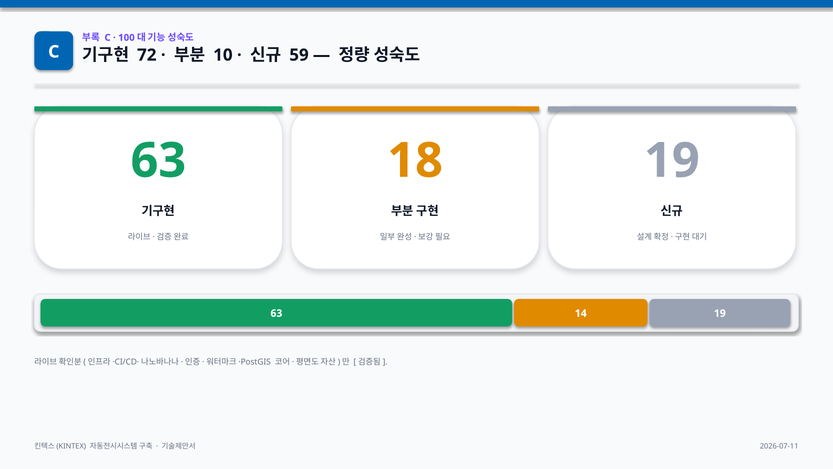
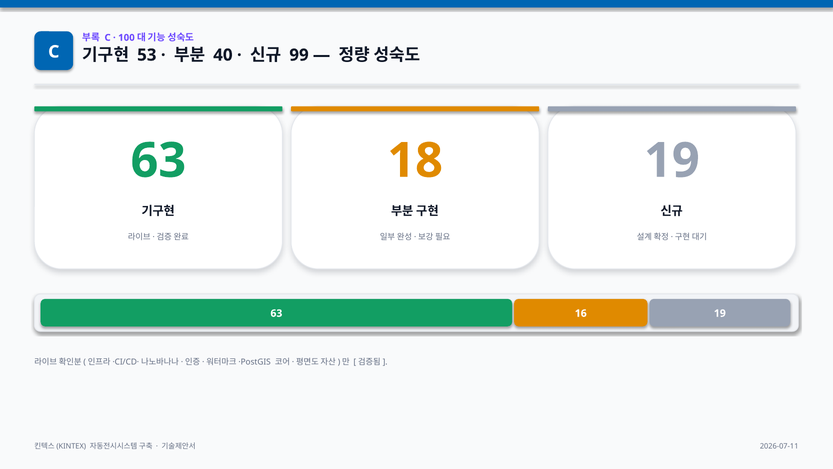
72: 72 -> 53
10: 10 -> 40
59: 59 -> 99
14: 14 -> 16
